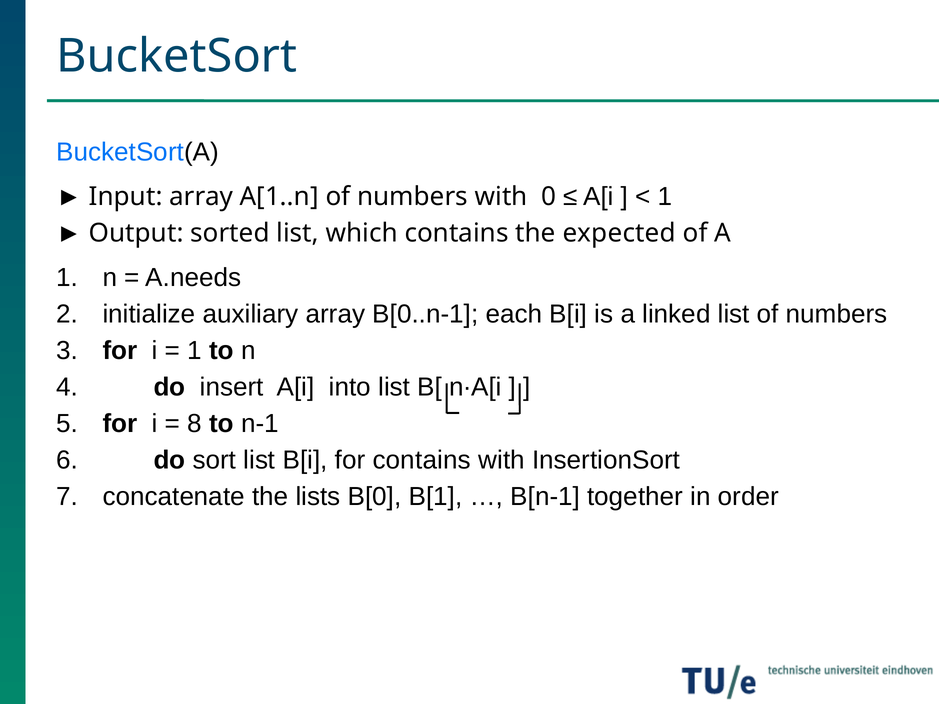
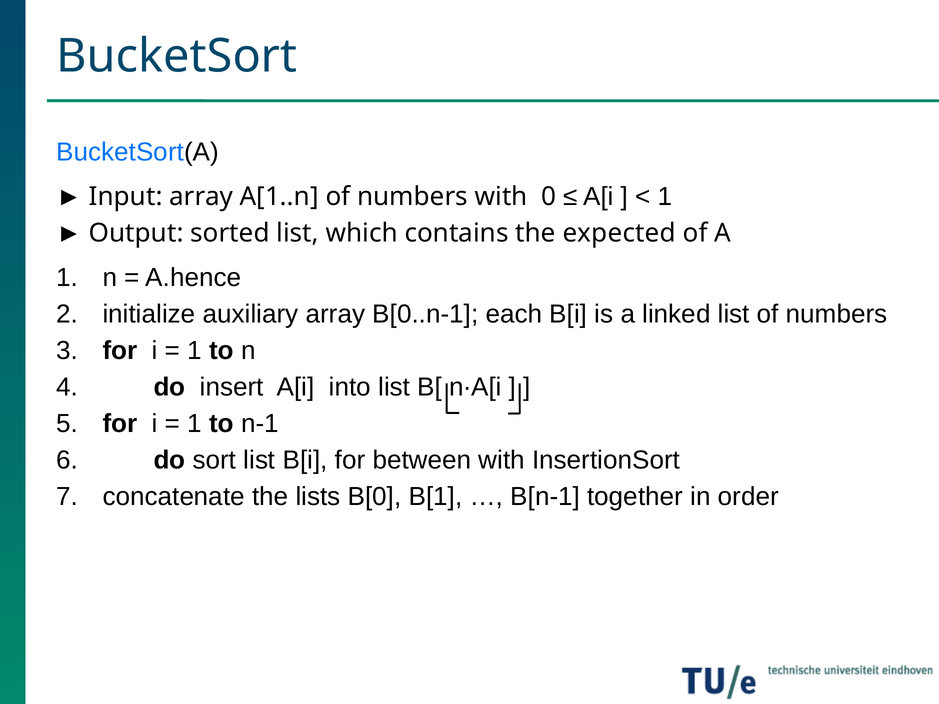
A.needs: A.needs -> A.hence
8 at (195, 424): 8 -> 1
for contains: contains -> between
